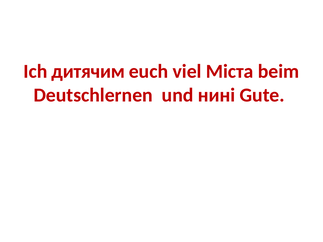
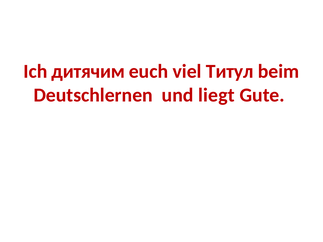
Міста: Міста -> Титул
нині: нині -> liegt
